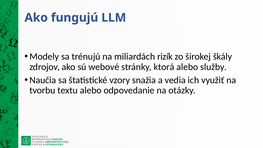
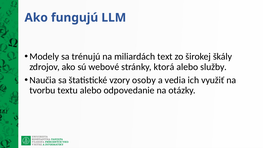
rizík: rizík -> text
snažia: snažia -> osoby
